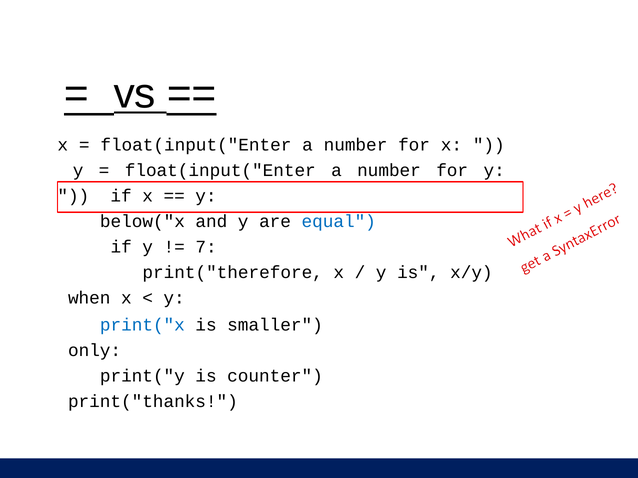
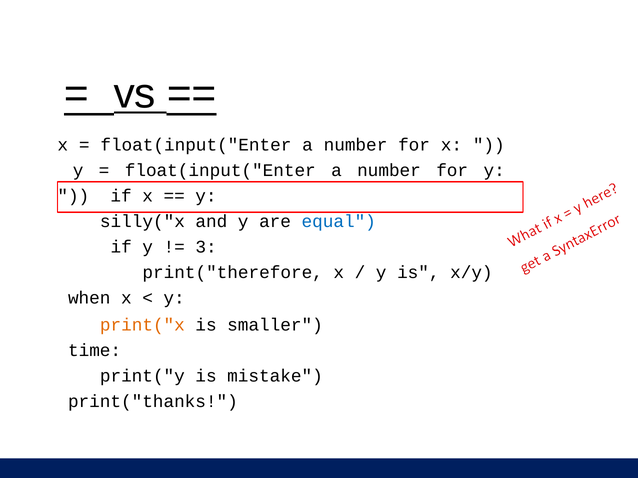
below("x: below("x -> silly("x
7: 7 -> 3
print("x colour: blue -> orange
only: only -> time
counter: counter -> mistake
